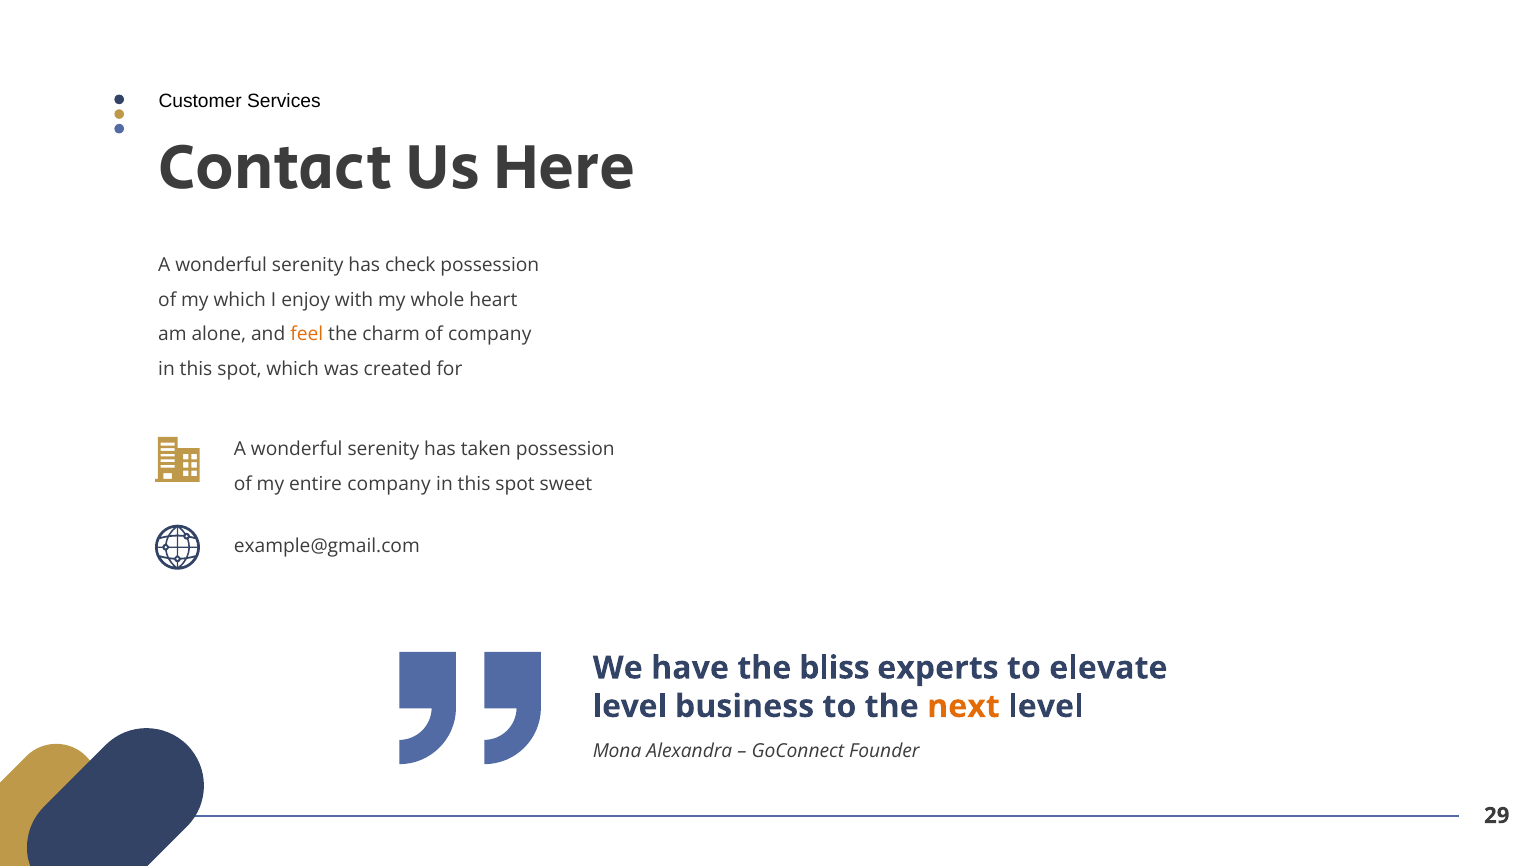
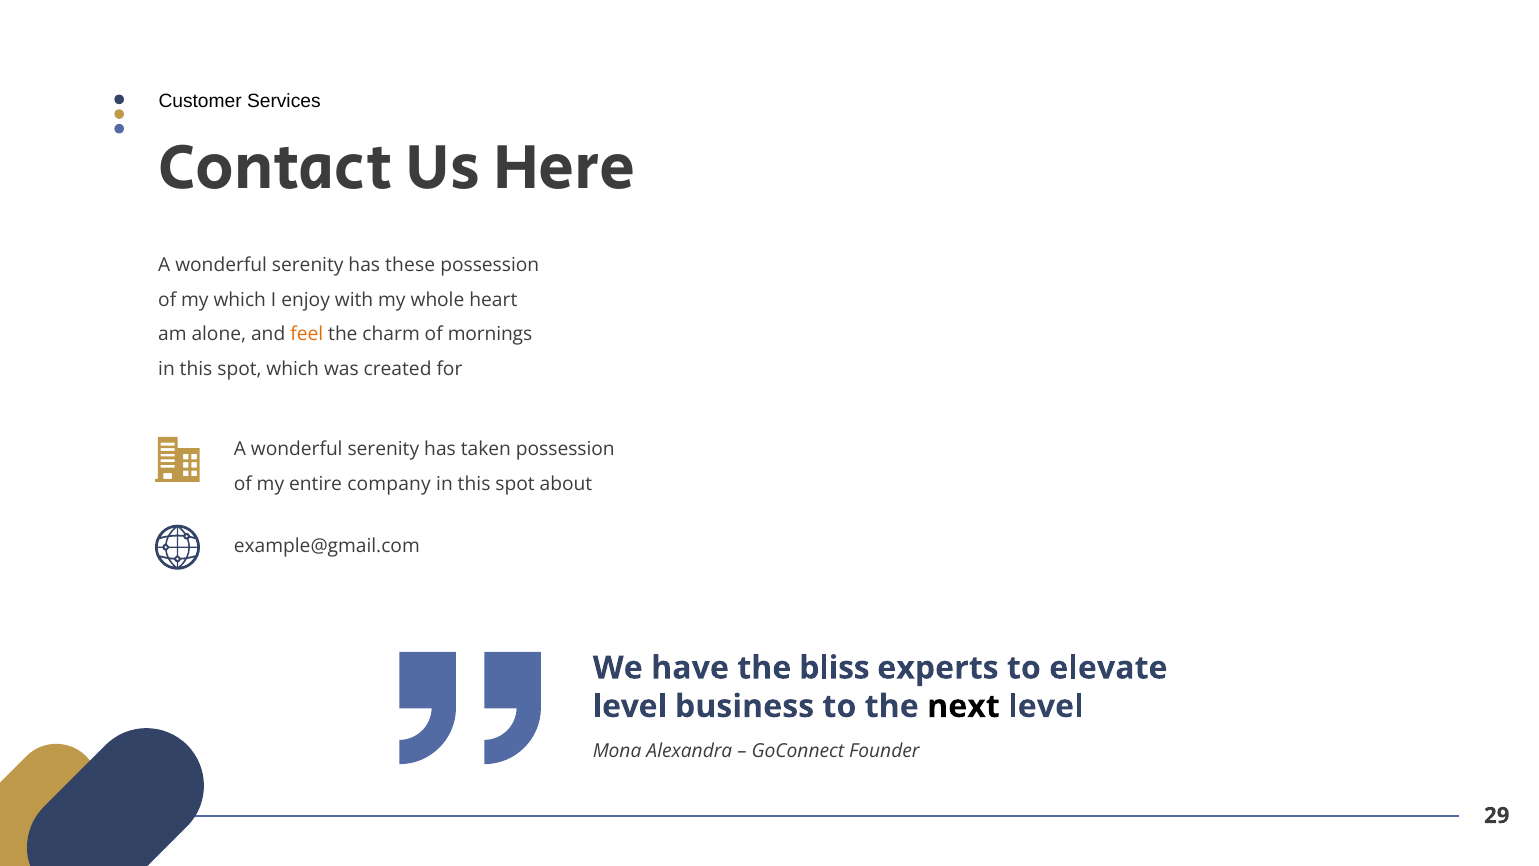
check: check -> these
of company: company -> mornings
sweet: sweet -> about
next colour: orange -> black
